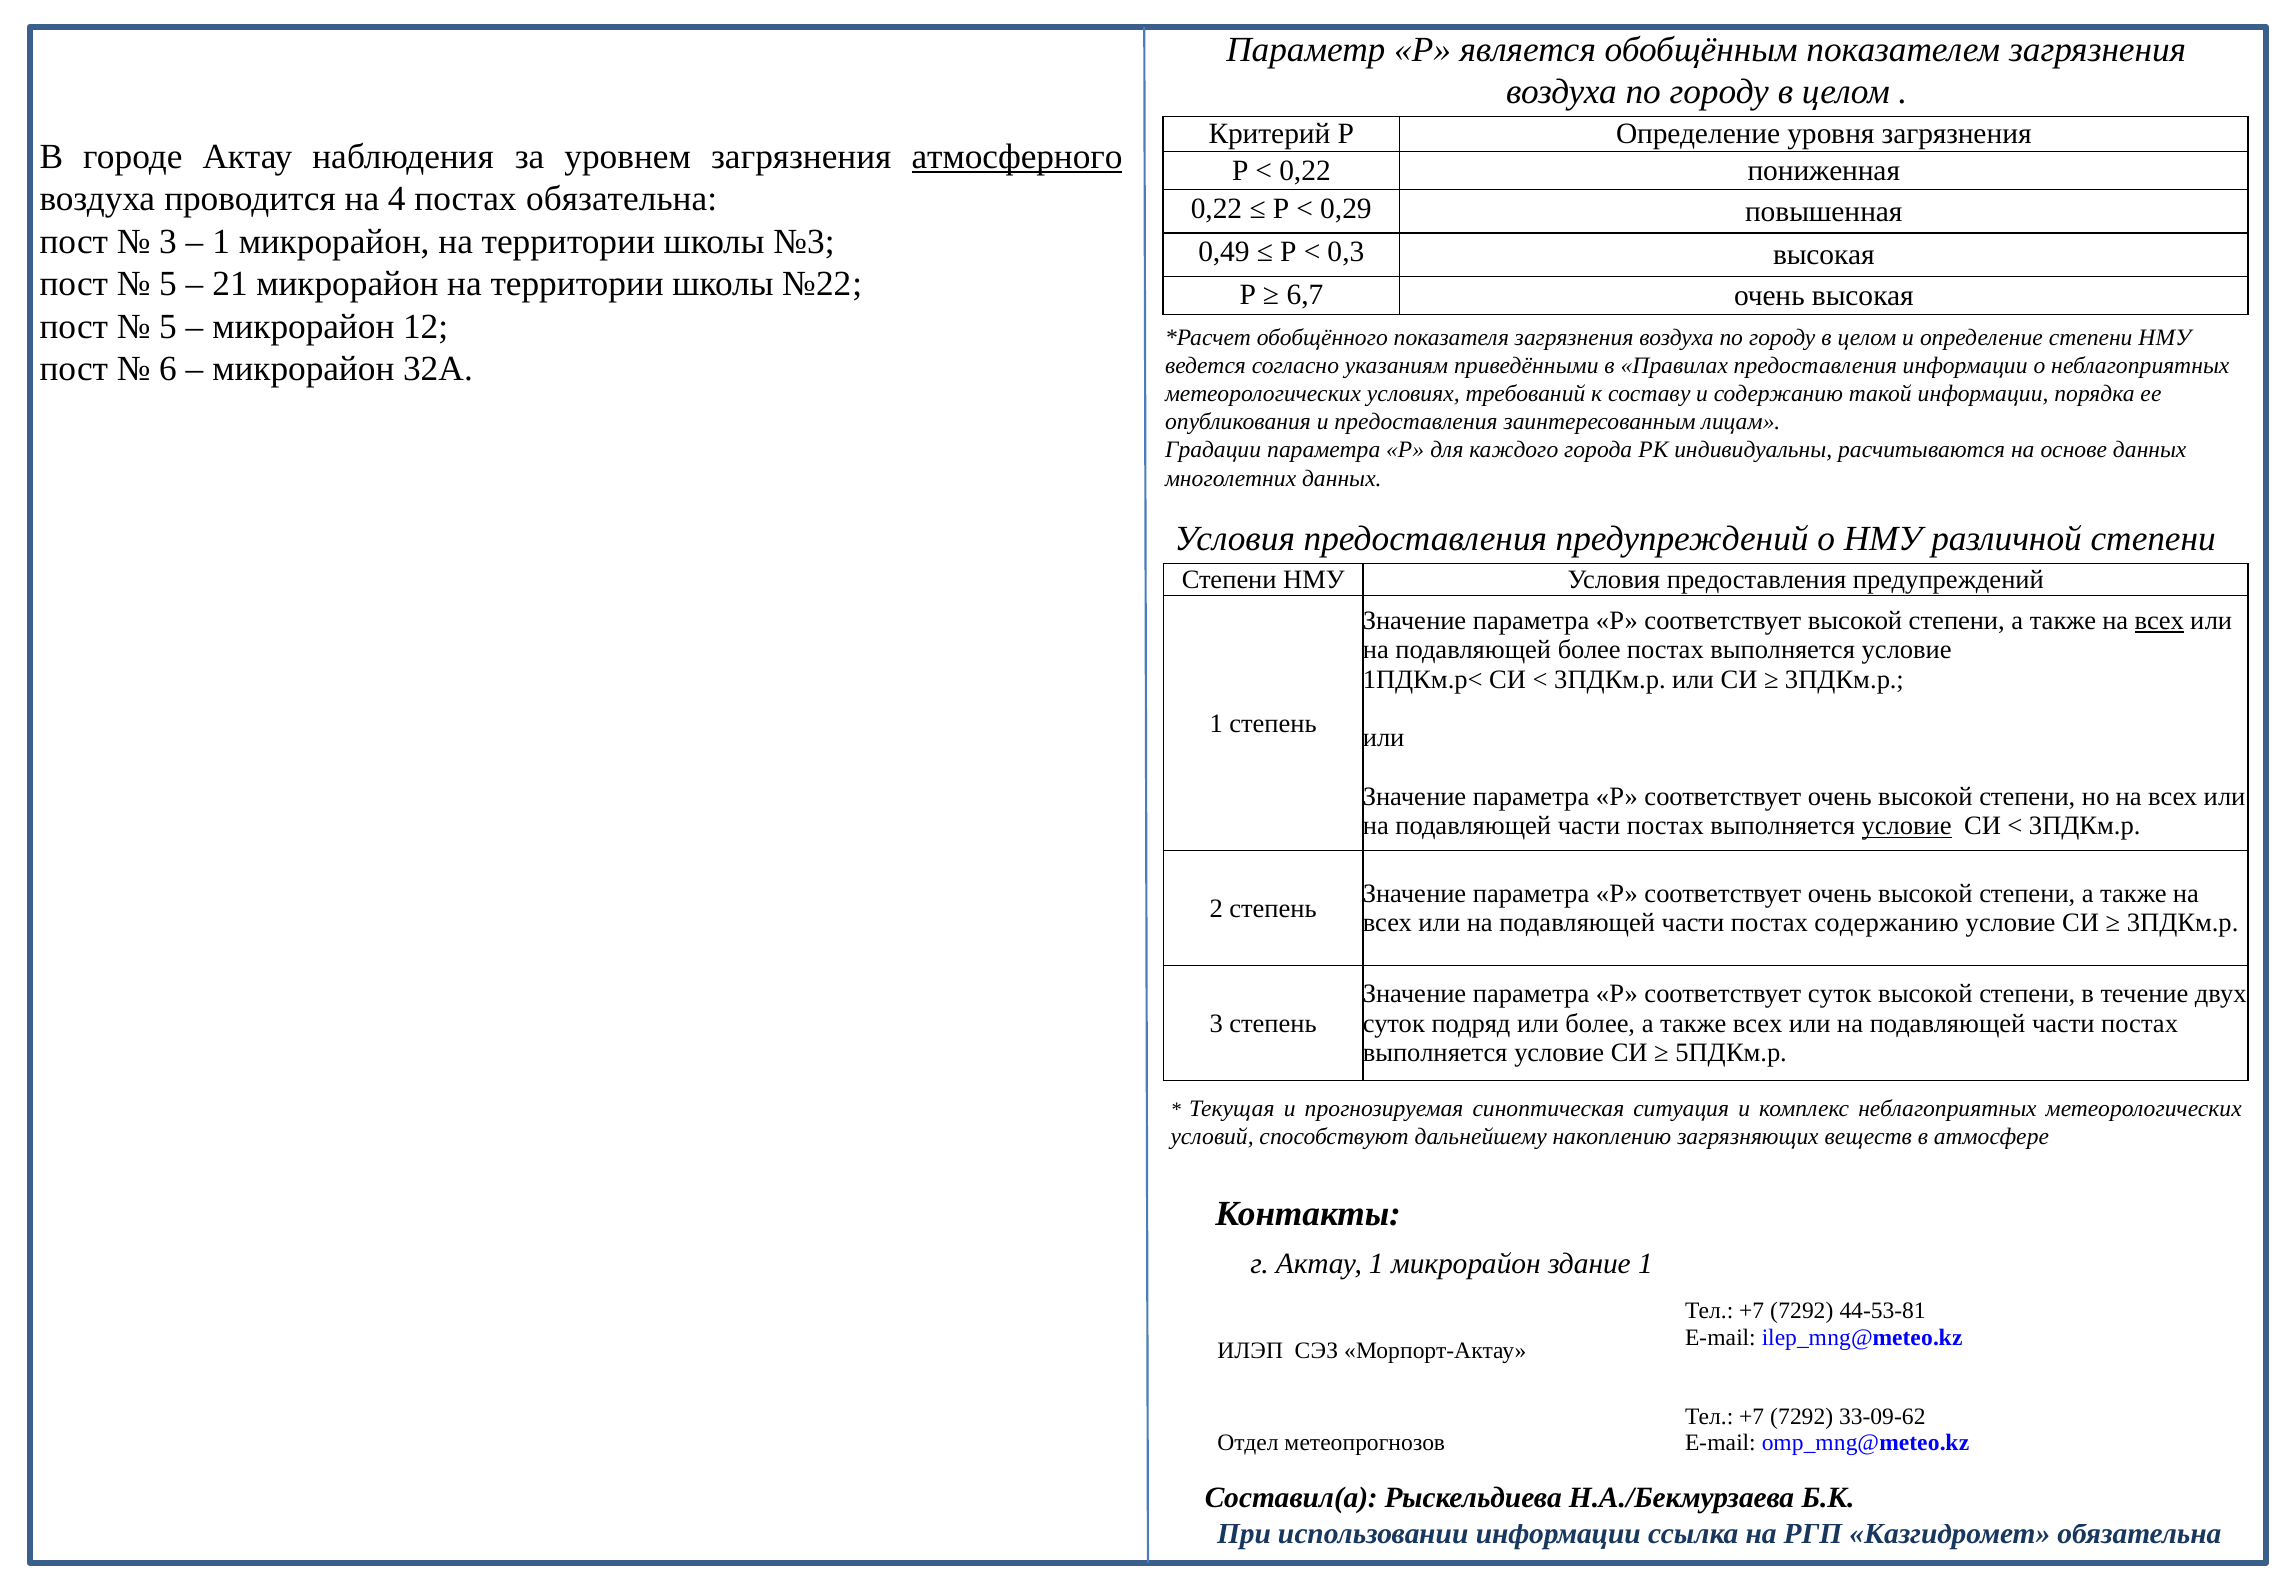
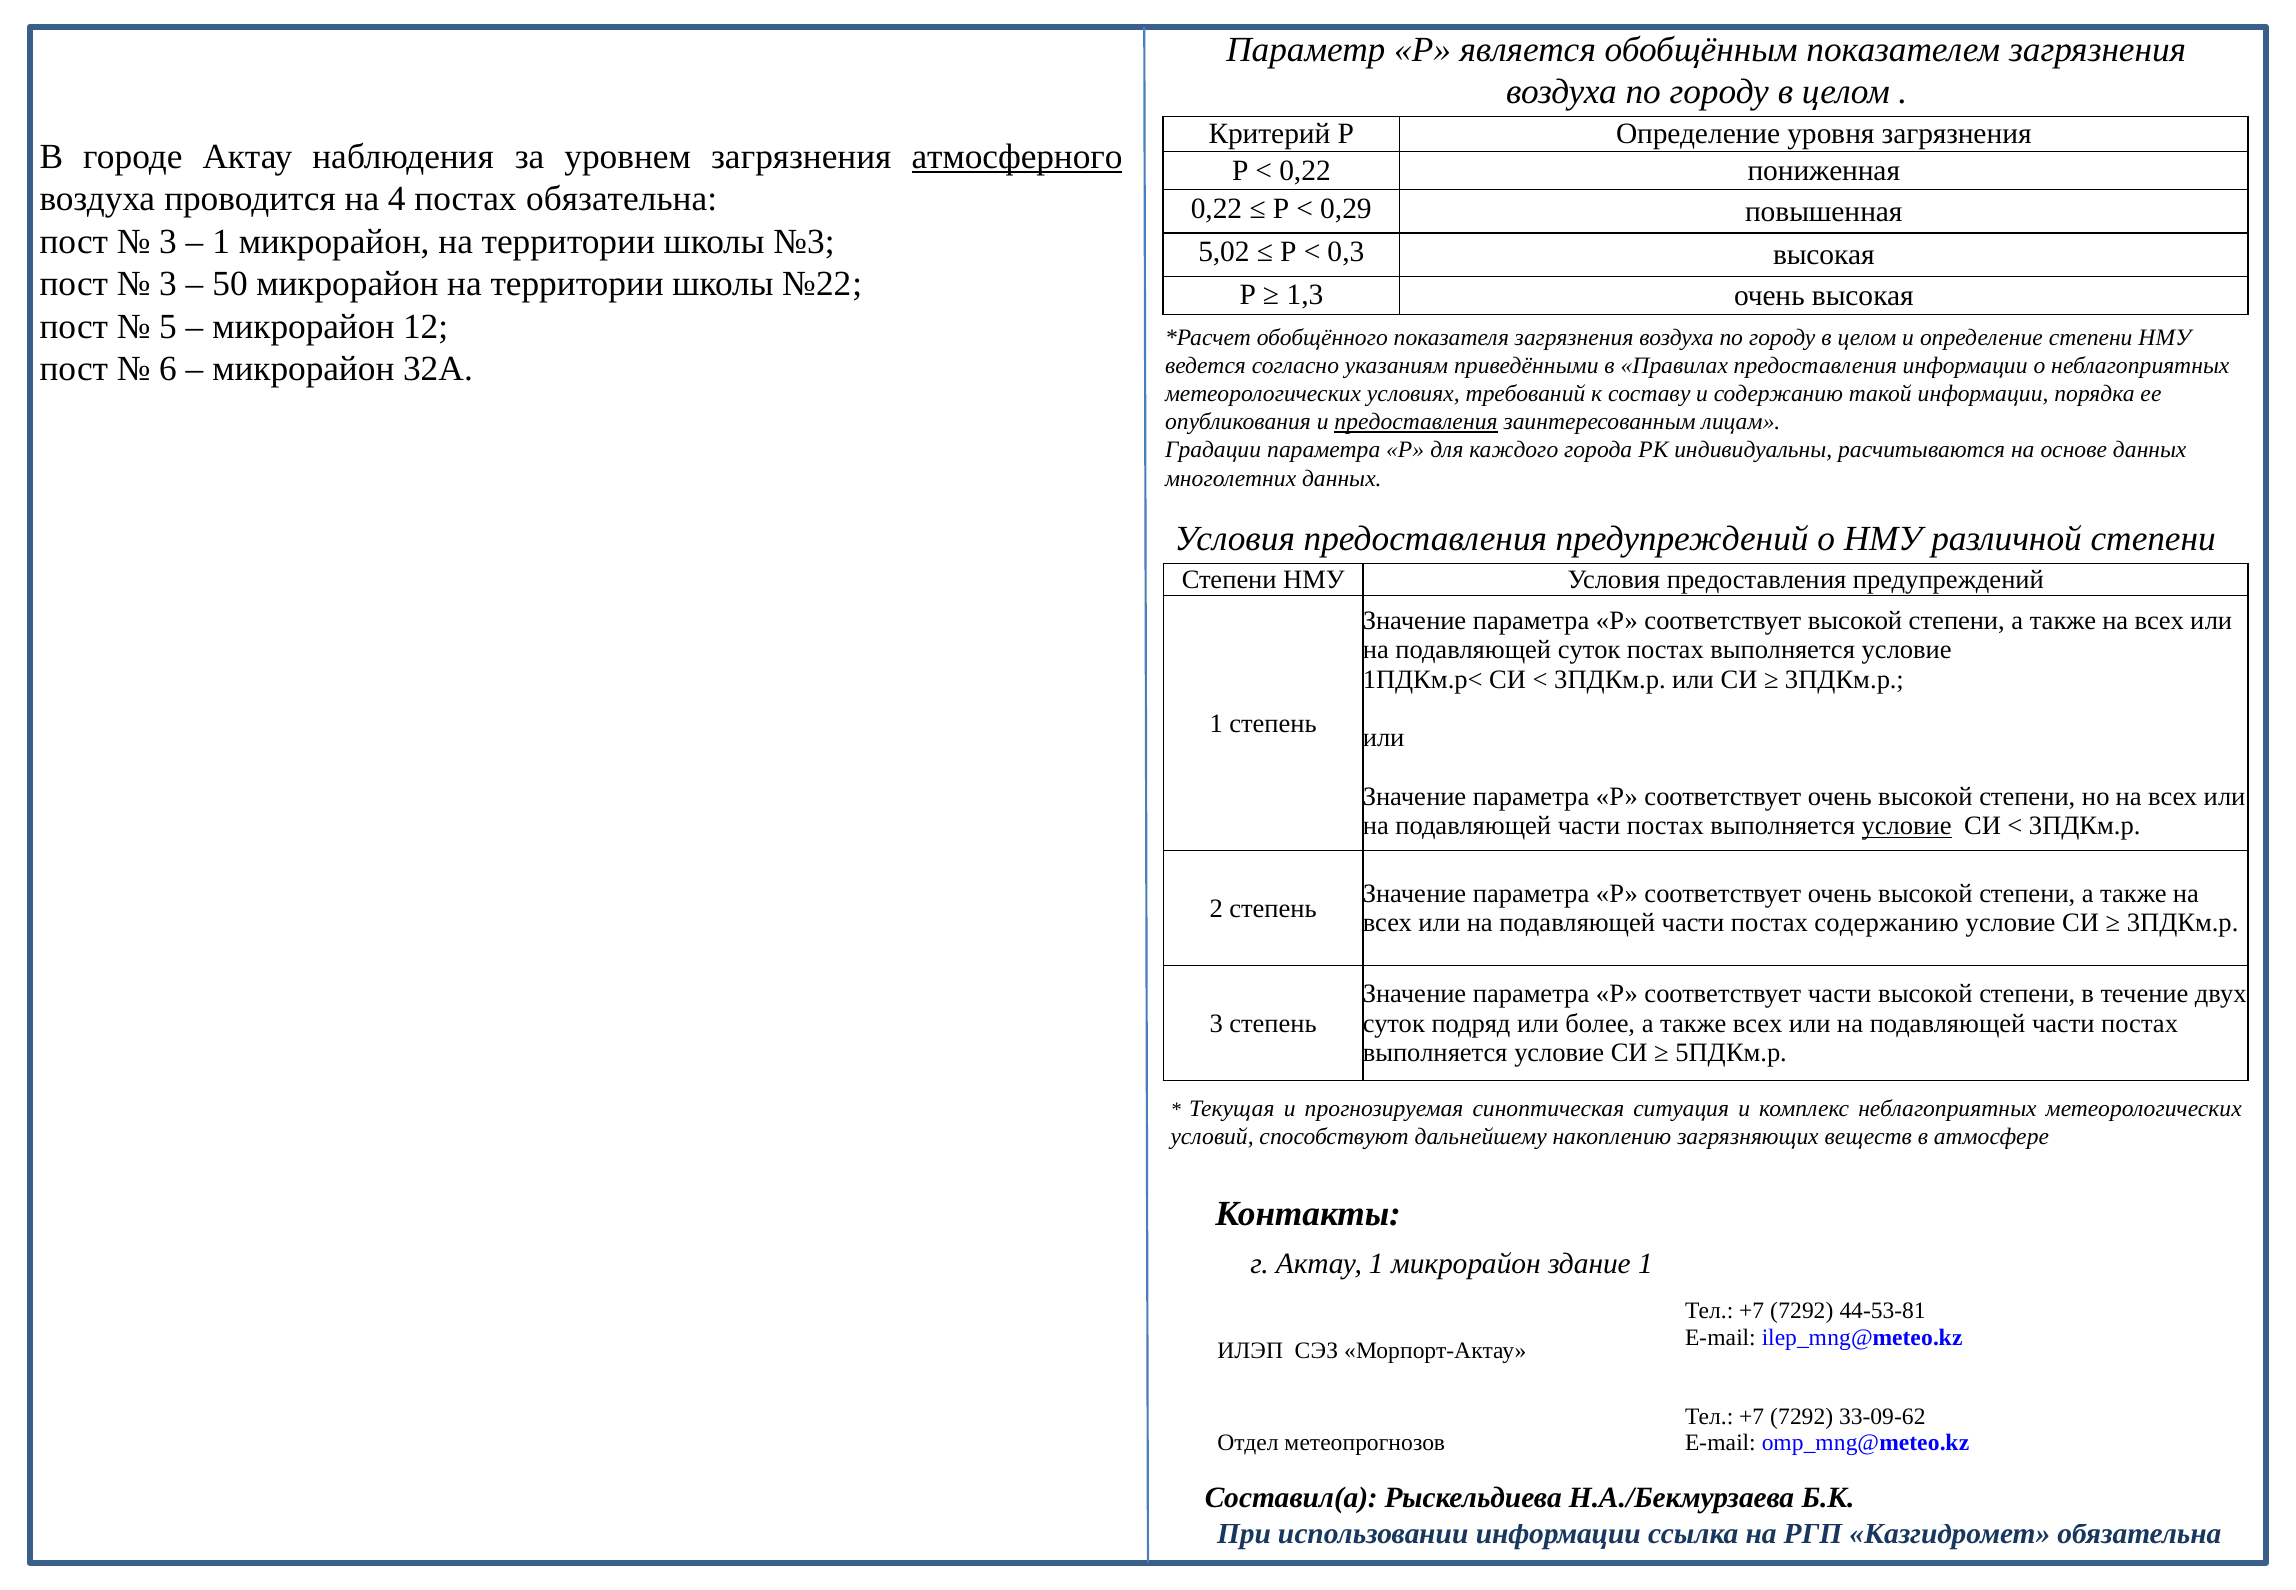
0,49: 0,49 -> 5,02
5 at (168, 284): 5 -> 3
21: 21 -> 50
6,7: 6,7 -> 1,3
предоставления at (1416, 422) underline: none -> present
всех at (2159, 620) underline: present -> none
подавляющей более: более -> суток
соответствует суток: суток -> части
